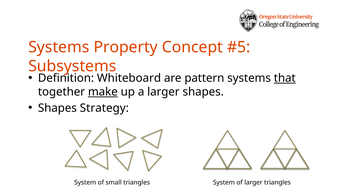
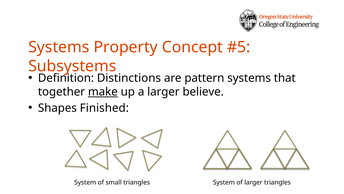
Whiteboard: Whiteboard -> Distinctions
that underline: present -> none
larger shapes: shapes -> believe
Strategy: Strategy -> Finished
